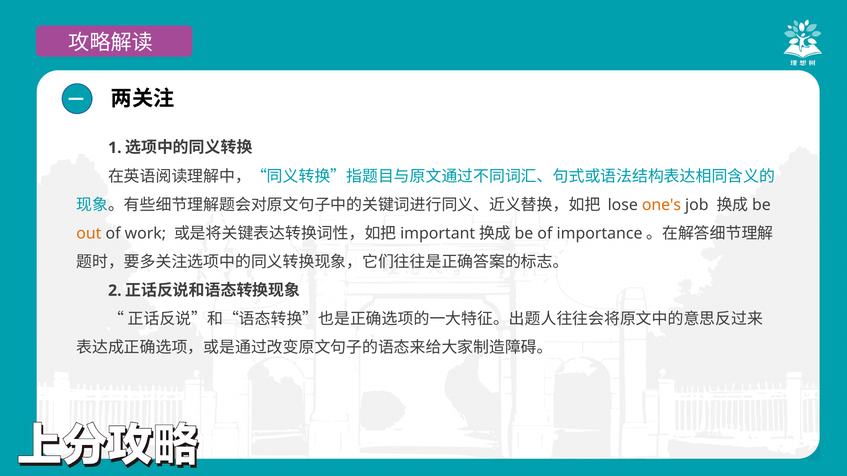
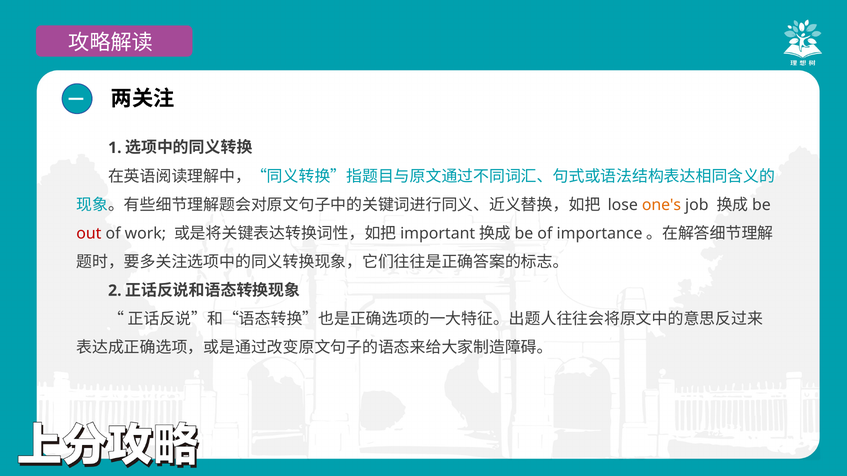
out colour: orange -> red
